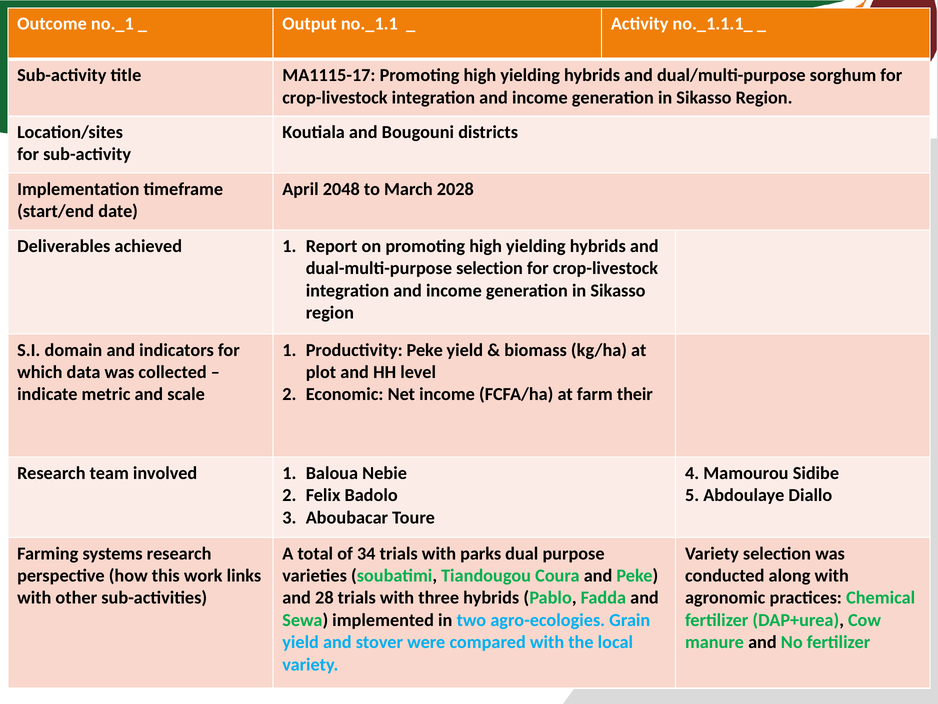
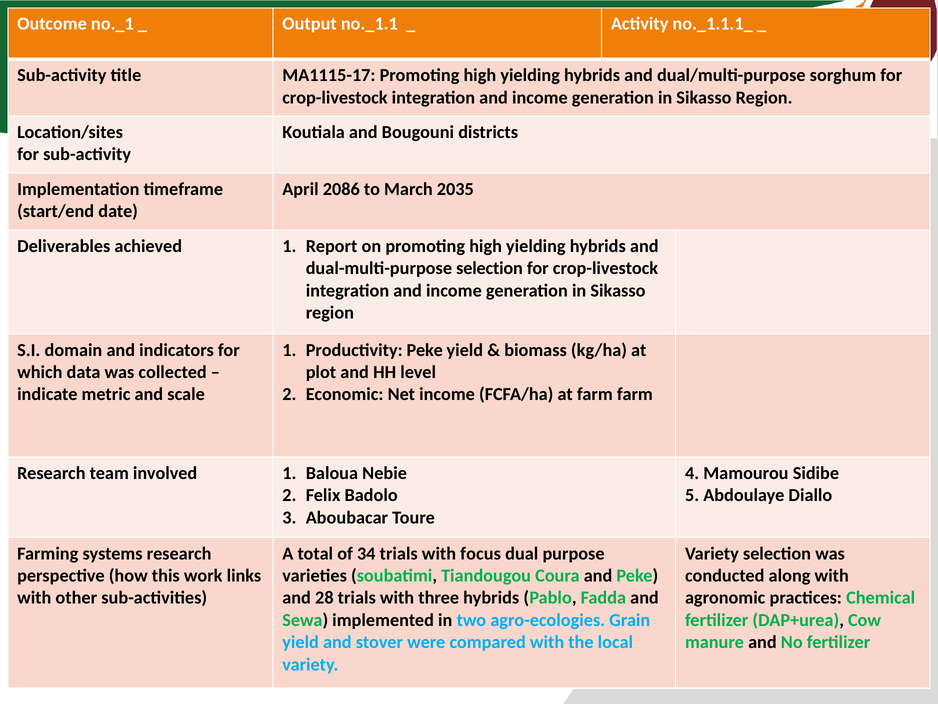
2048: 2048 -> 2086
2028: 2028 -> 2035
farm their: their -> farm
parks: parks -> focus
